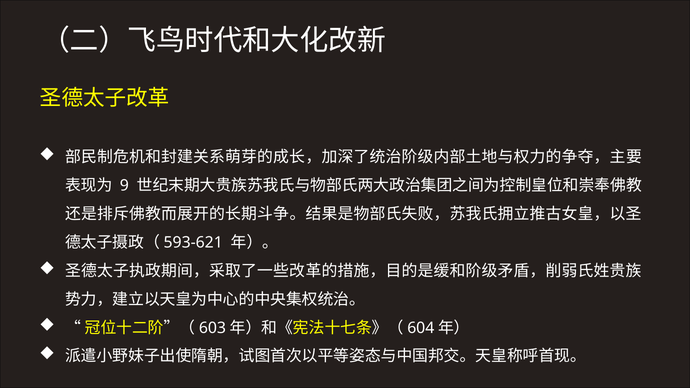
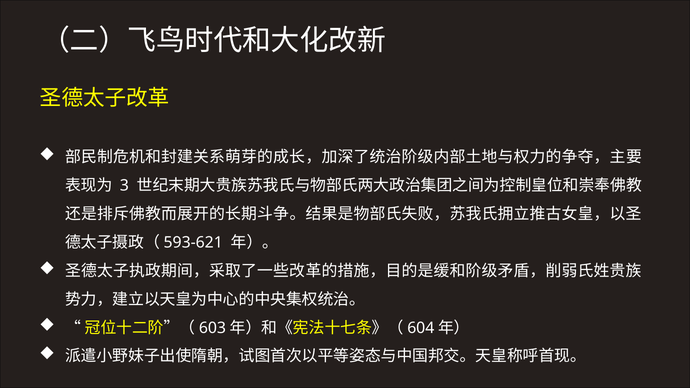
9: 9 -> 3
